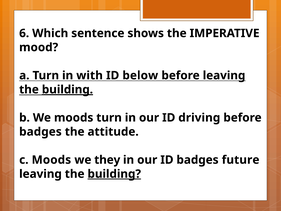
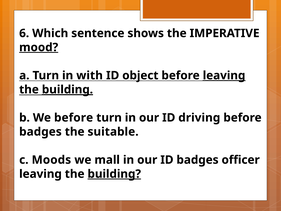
mood underline: none -> present
below: below -> object
leaving at (224, 75) underline: none -> present
We moods: moods -> before
attitude: attitude -> suitable
they: they -> mall
future: future -> officer
